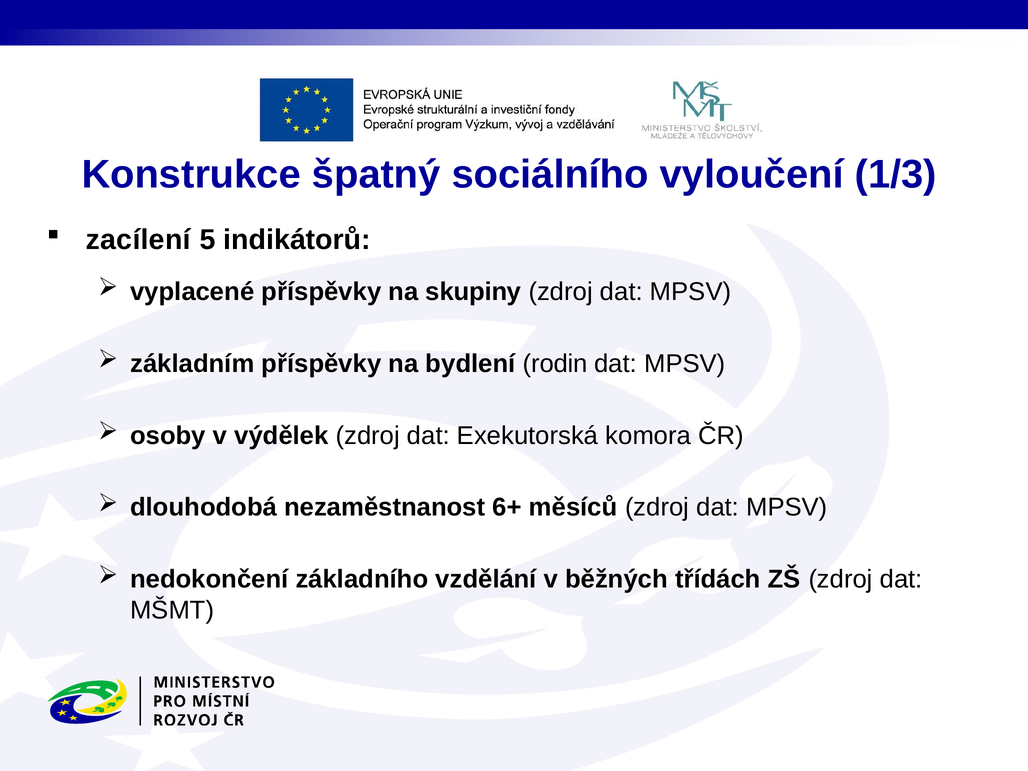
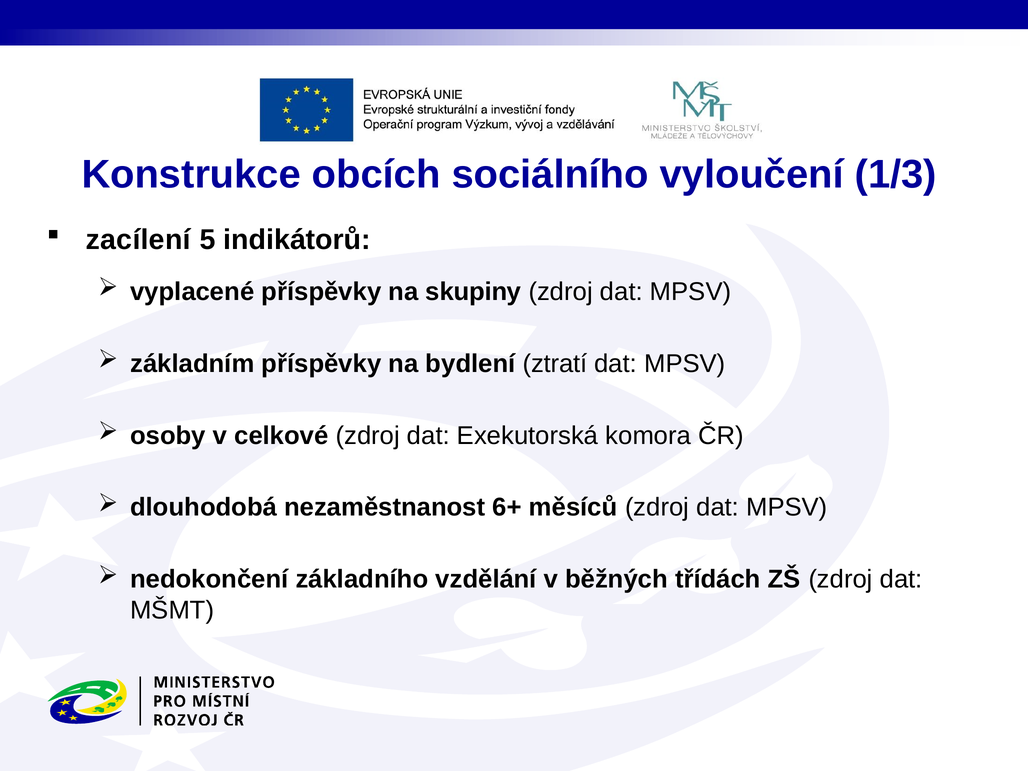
špatný: špatný -> obcích
rodin: rodin -> ztratí
výdělek: výdělek -> celkové
